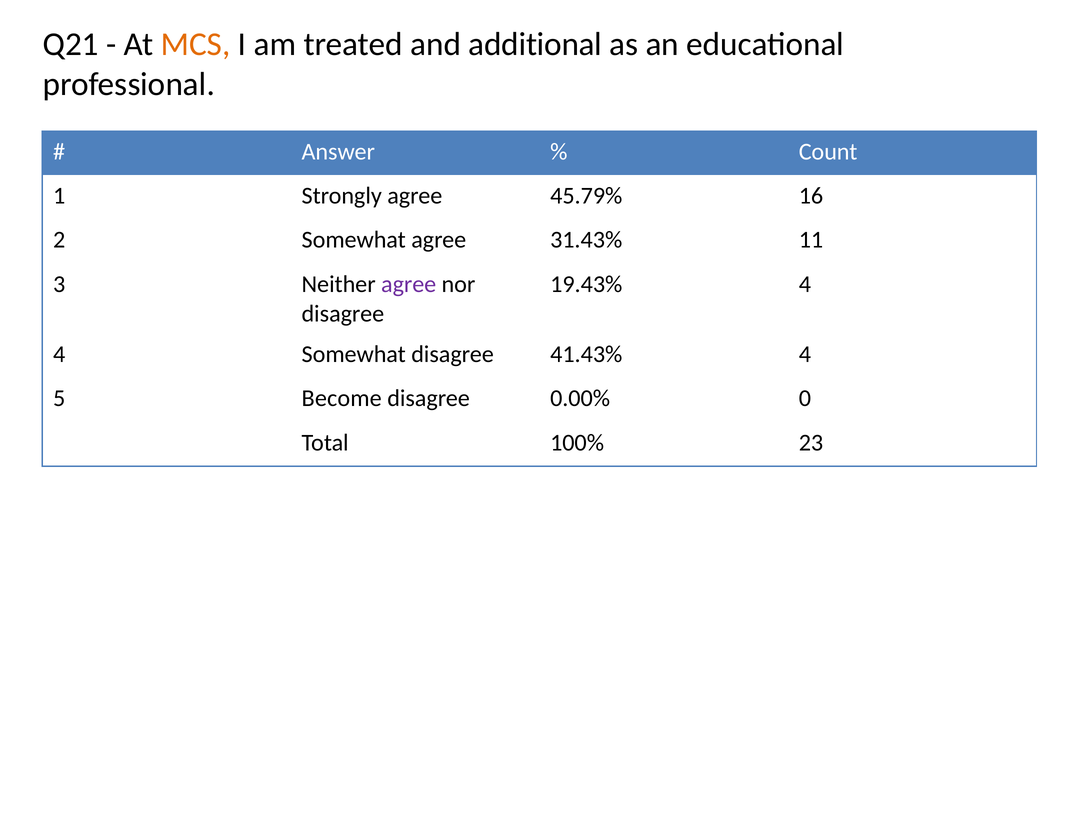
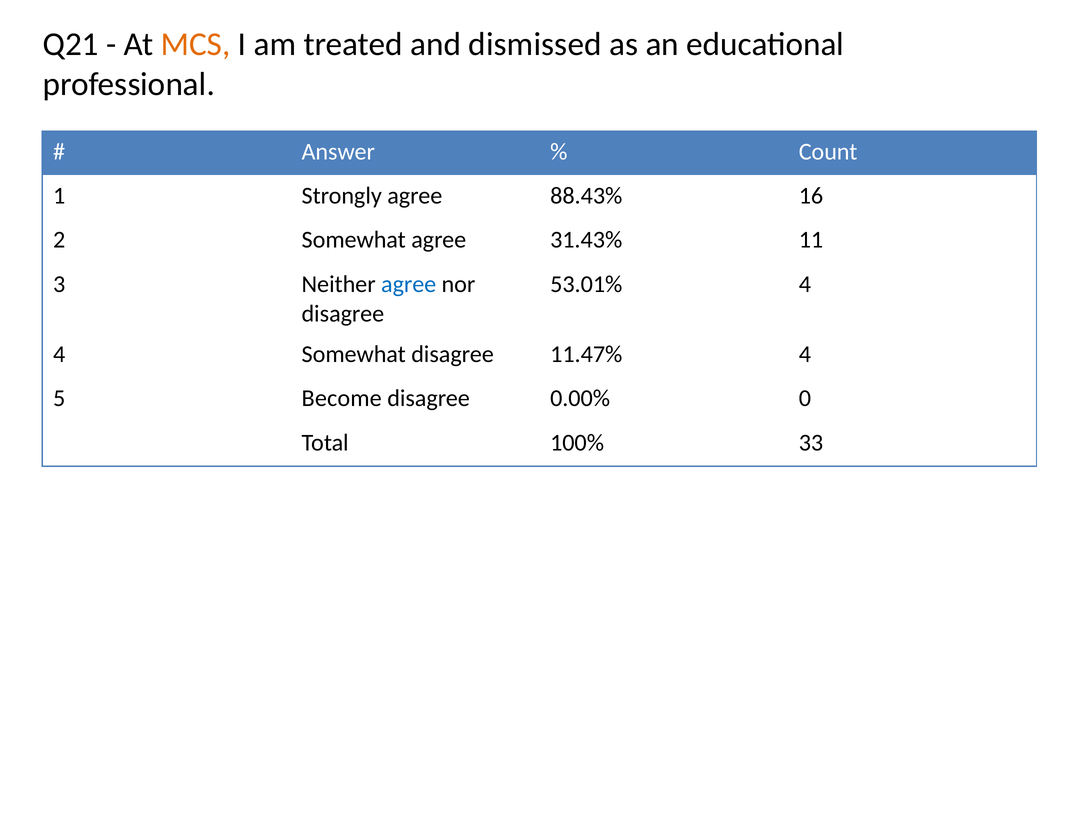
additional: additional -> dismissed
45.79%: 45.79% -> 88.43%
agree at (409, 284) colour: purple -> blue
19.43%: 19.43% -> 53.01%
41.43%: 41.43% -> 11.47%
23: 23 -> 33
